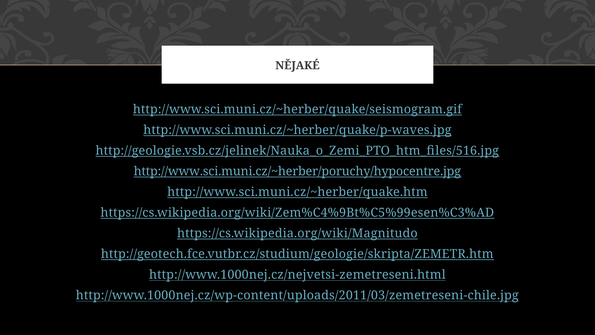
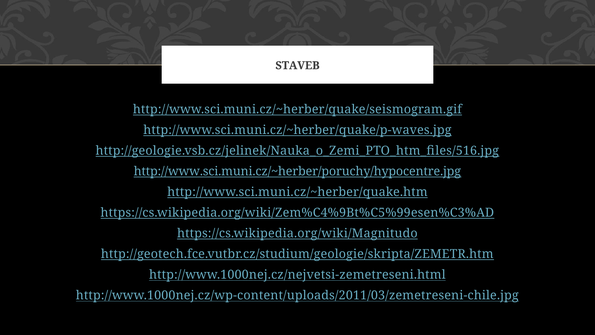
NĚJAKÉ: NĚJAKÉ -> STAVEB
